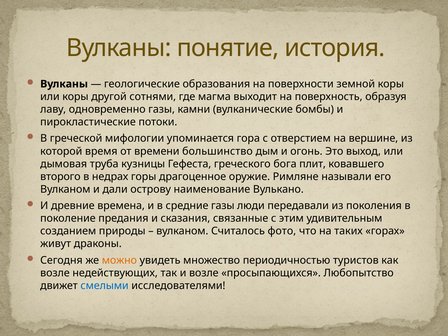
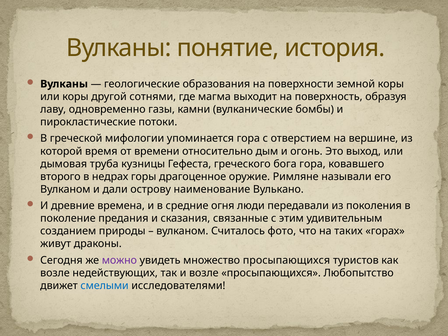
большинство: большинство -> относительно
бога плит: плит -> гора
средние газы: газы -> огня
можно colour: orange -> purple
множество периодичностью: периодичностью -> просыпающихся
